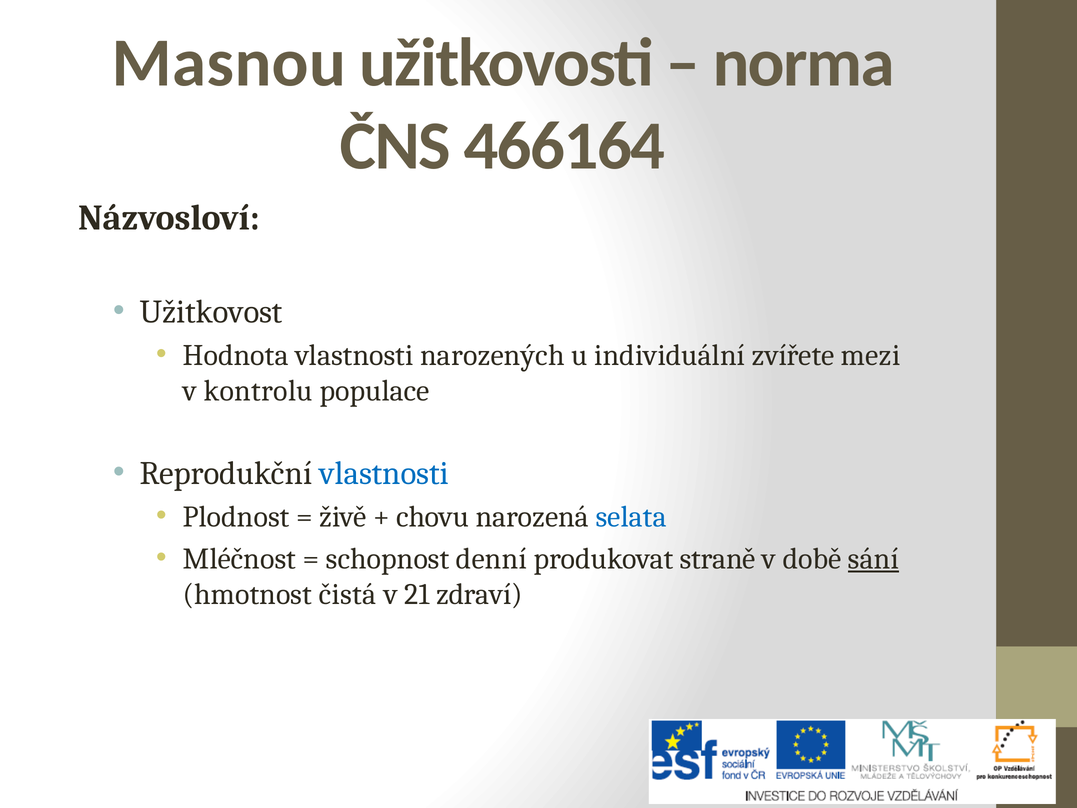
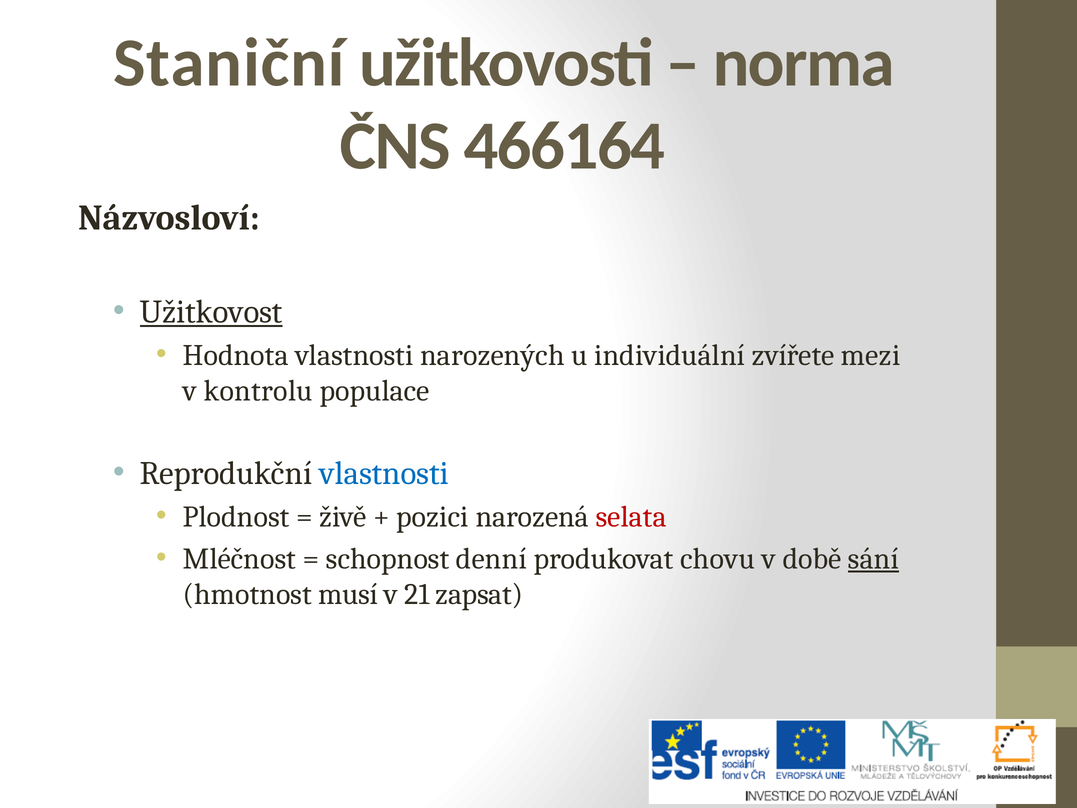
Masnou: Masnou -> Staniční
Užitkovost underline: none -> present
chovu: chovu -> pozici
selata colour: blue -> red
straně: straně -> chovu
čistá: čistá -> musí
zdraví: zdraví -> zapsat
